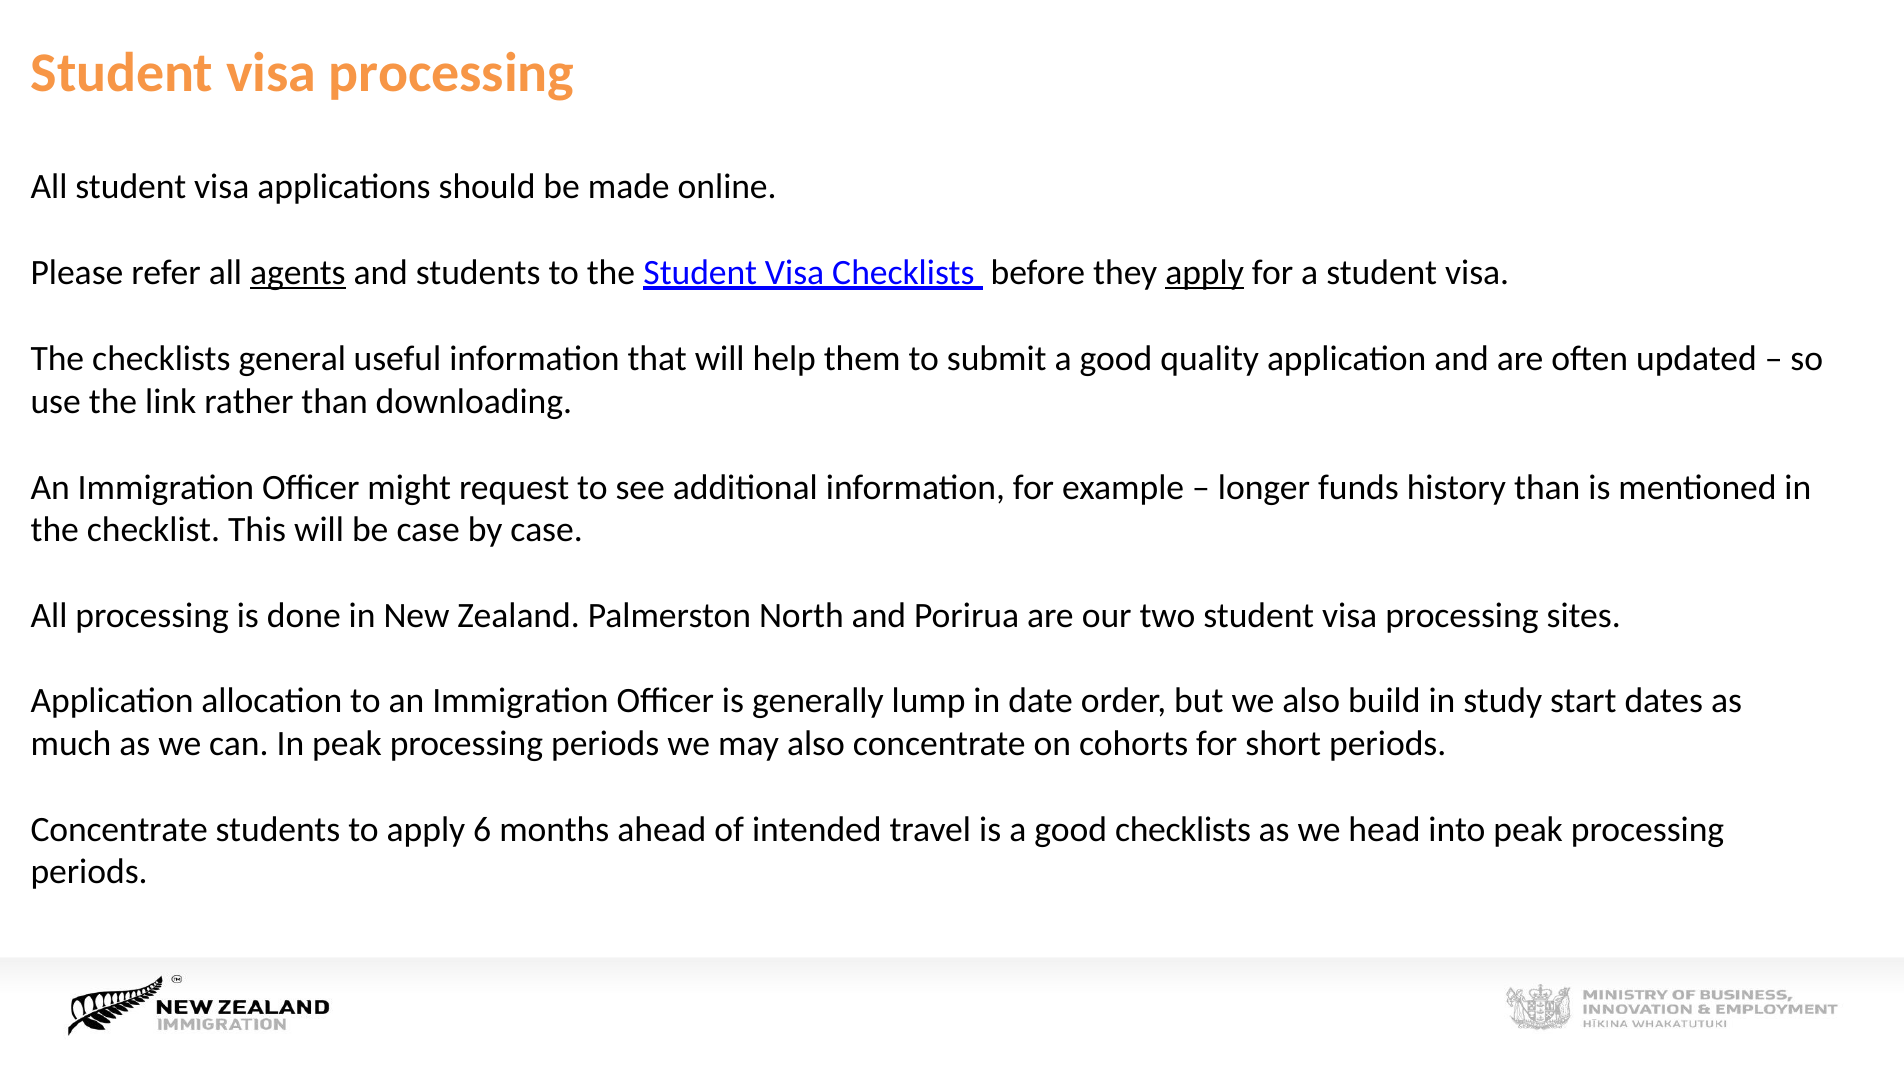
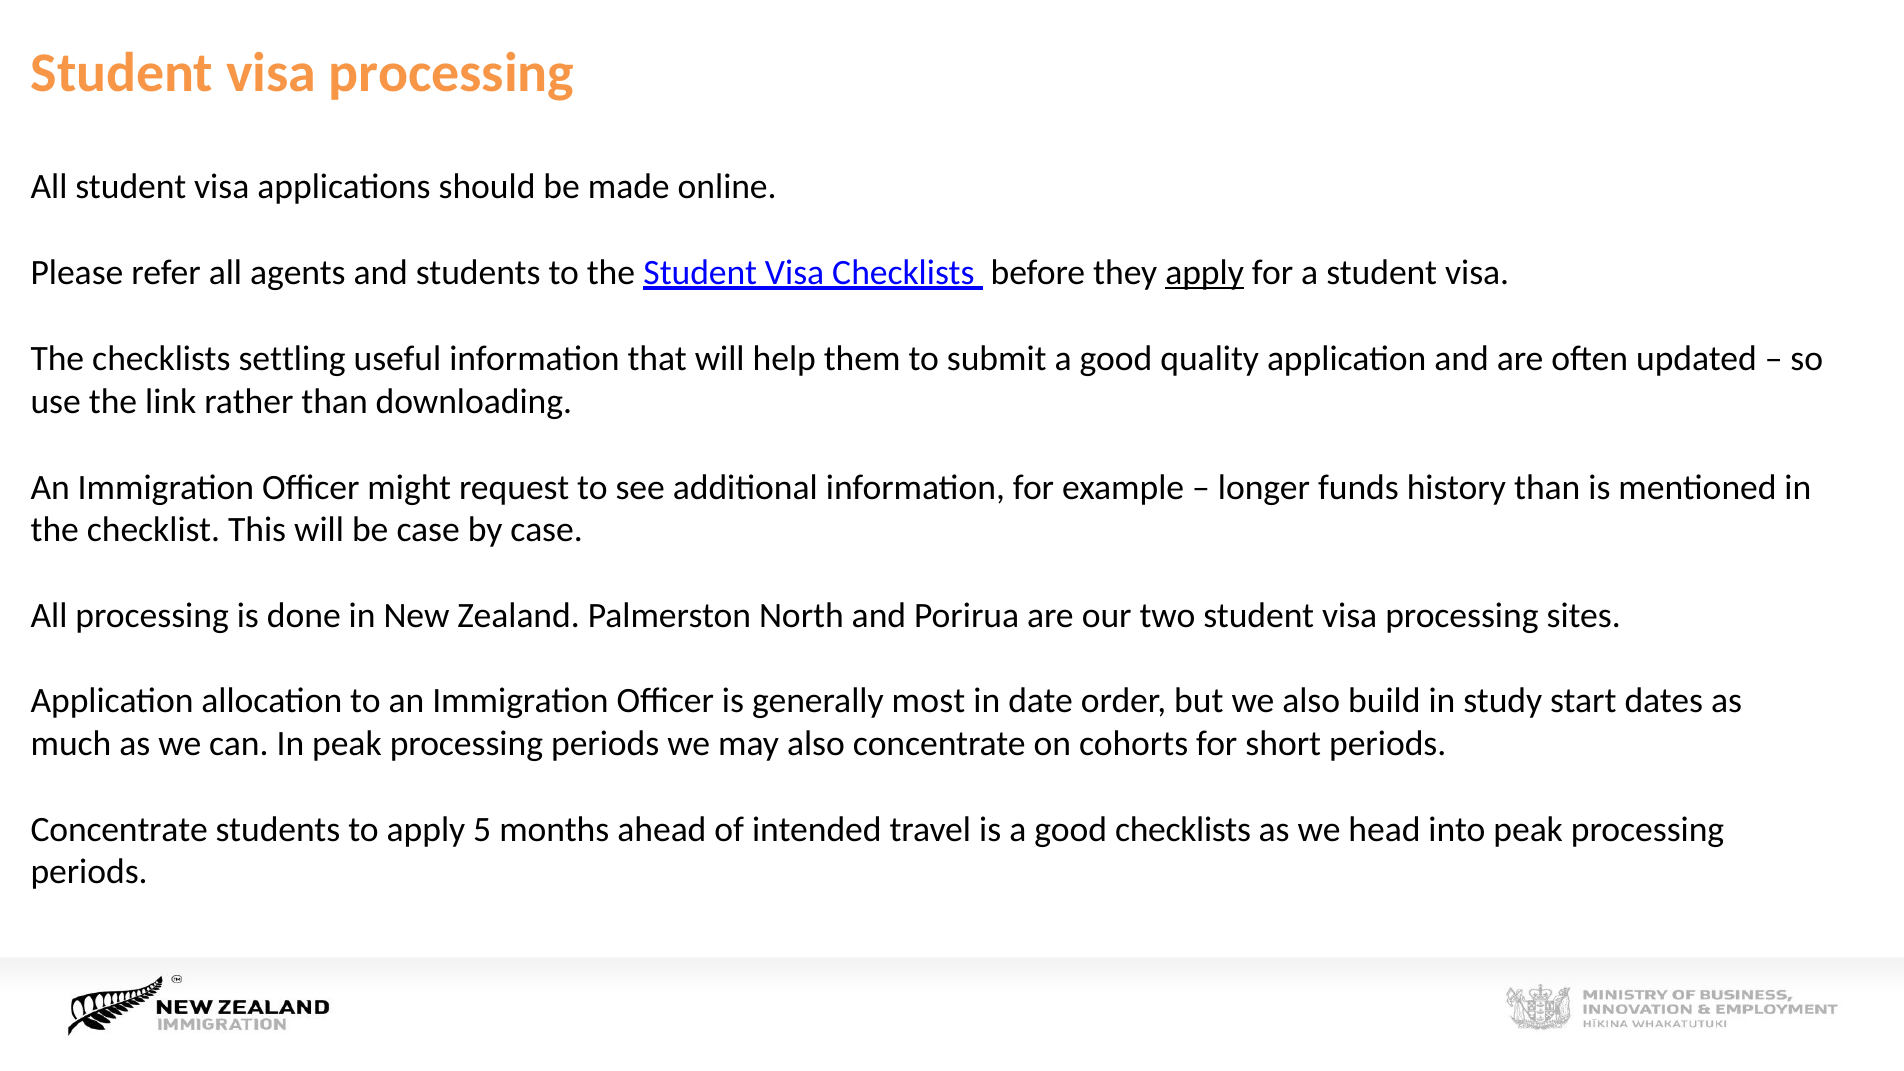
agents underline: present -> none
general: general -> settling
lump: lump -> most
6: 6 -> 5
